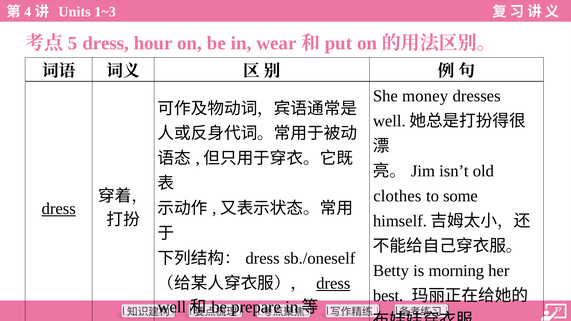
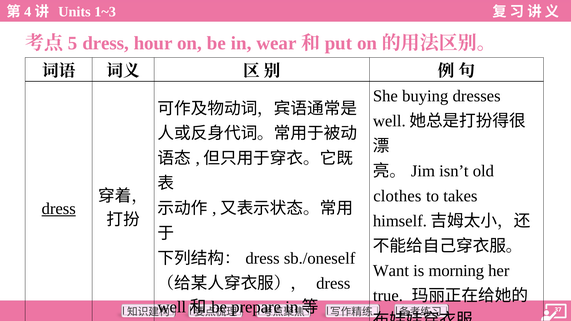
money: money -> buying
some: some -> takes
Betty: Betty -> Want
dress at (333, 283) underline: present -> none
best: best -> true
